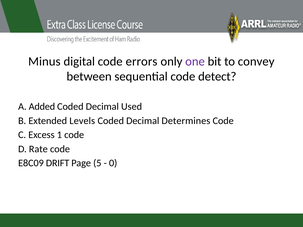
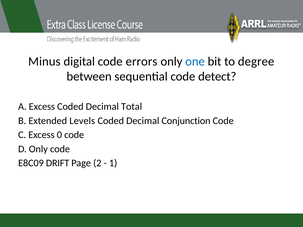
one colour: purple -> blue
convey: convey -> degree
A Added: Added -> Excess
Used: Used -> Total
Determines: Determines -> Conjunction
1: 1 -> 0
D Rate: Rate -> Only
5: 5 -> 2
0: 0 -> 1
